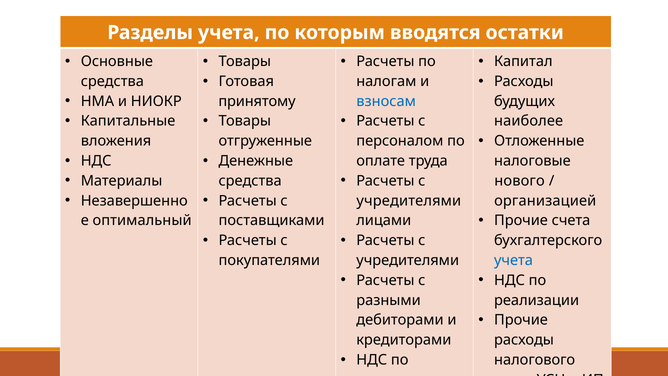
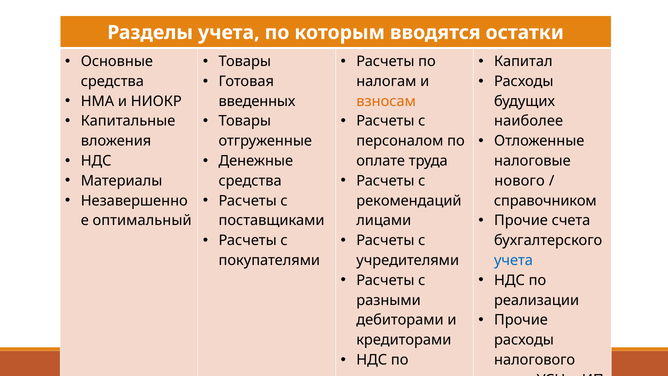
принятому: принятому -> введенных
взносам colour: blue -> orange
учредителями at (409, 201): учредителями -> рекомендаций
организацией: организацией -> справочником
